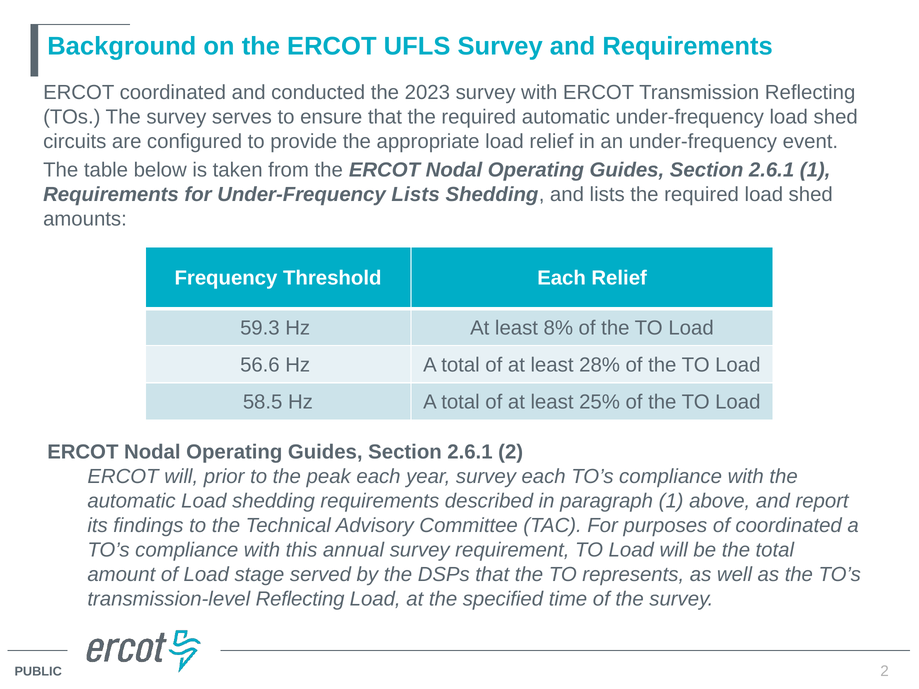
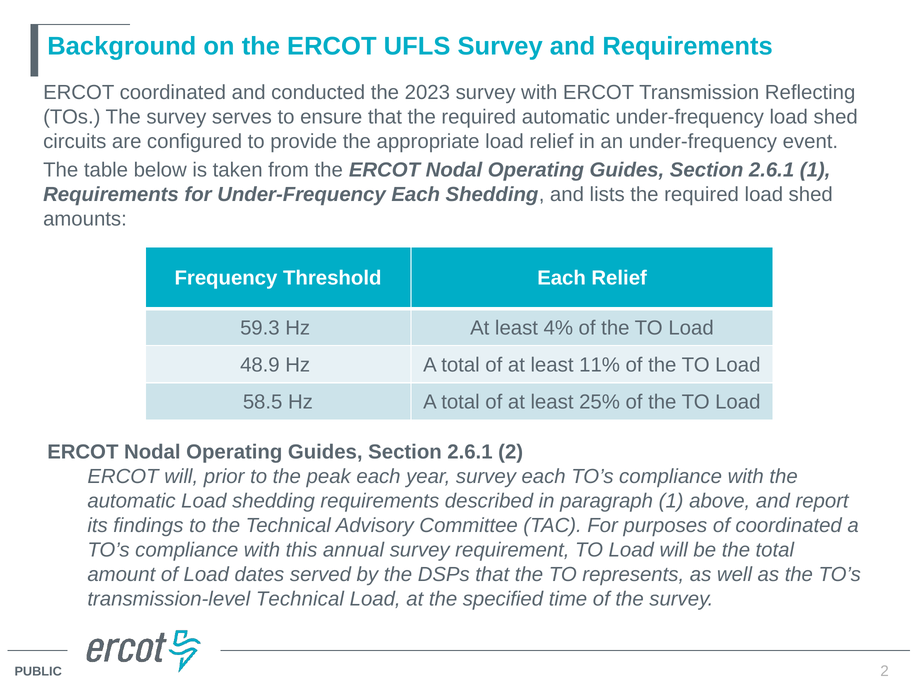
Under-Frequency Lists: Lists -> Each
8%: 8% -> 4%
56.6: 56.6 -> 48.9
28%: 28% -> 11%
stage: stage -> dates
transmission-level Reflecting: Reflecting -> Technical
